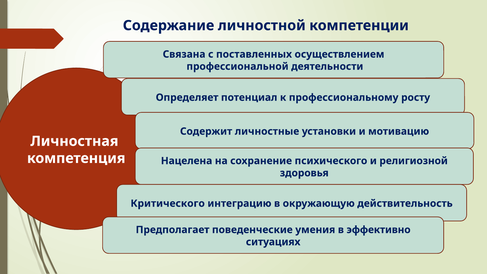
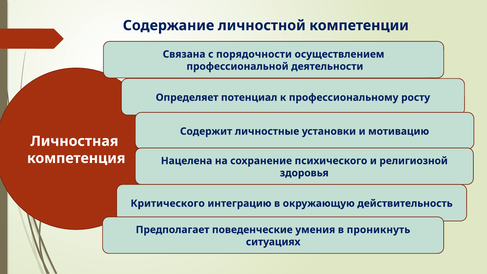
поставленных: поставленных -> порядочности
эффективно: эффективно -> проникнуть
